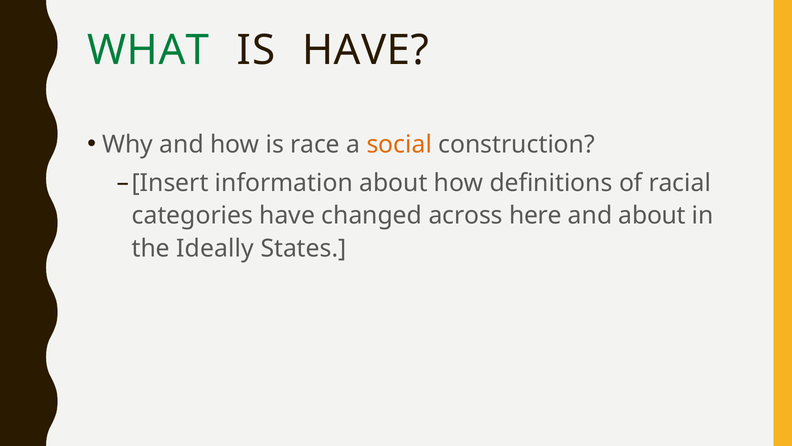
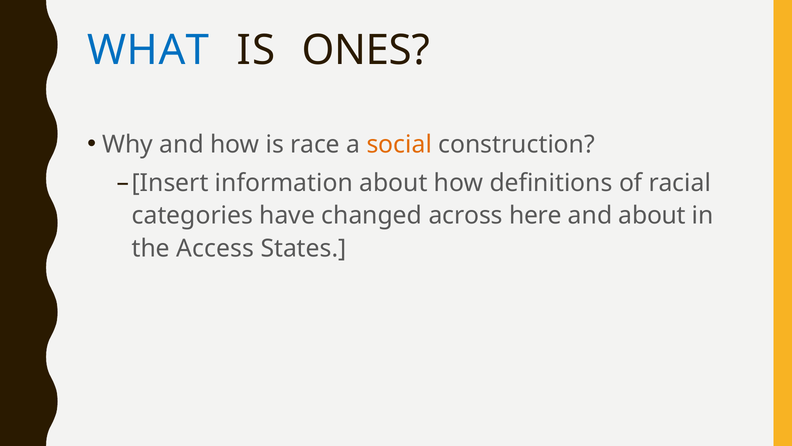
WHAT colour: green -> blue
IS HAVE: HAVE -> ONES
Ideally: Ideally -> Access
